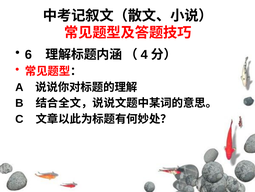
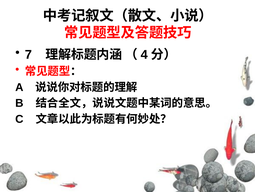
6: 6 -> 7
